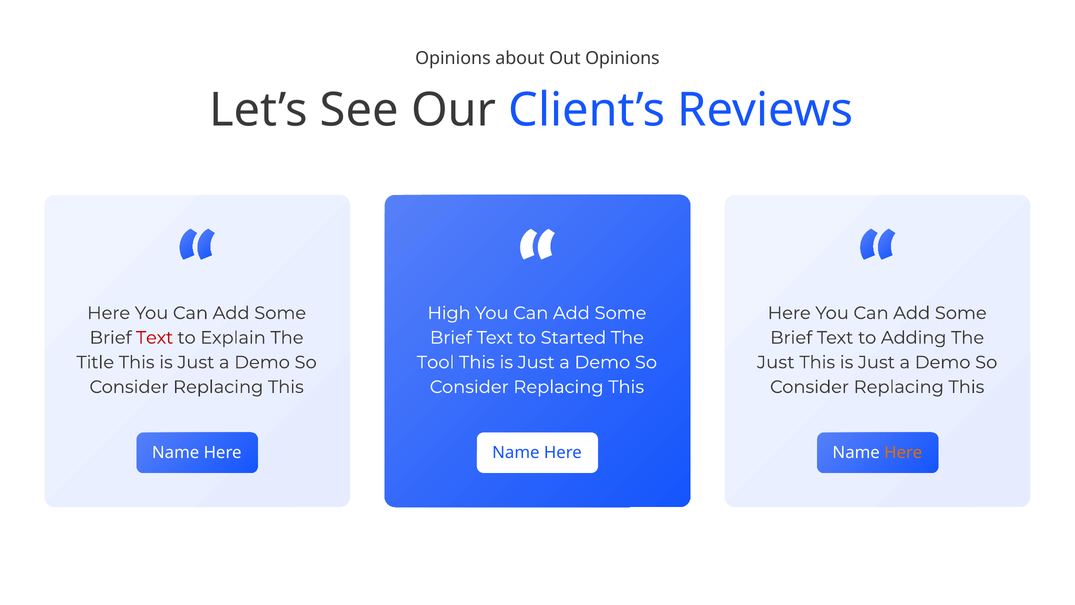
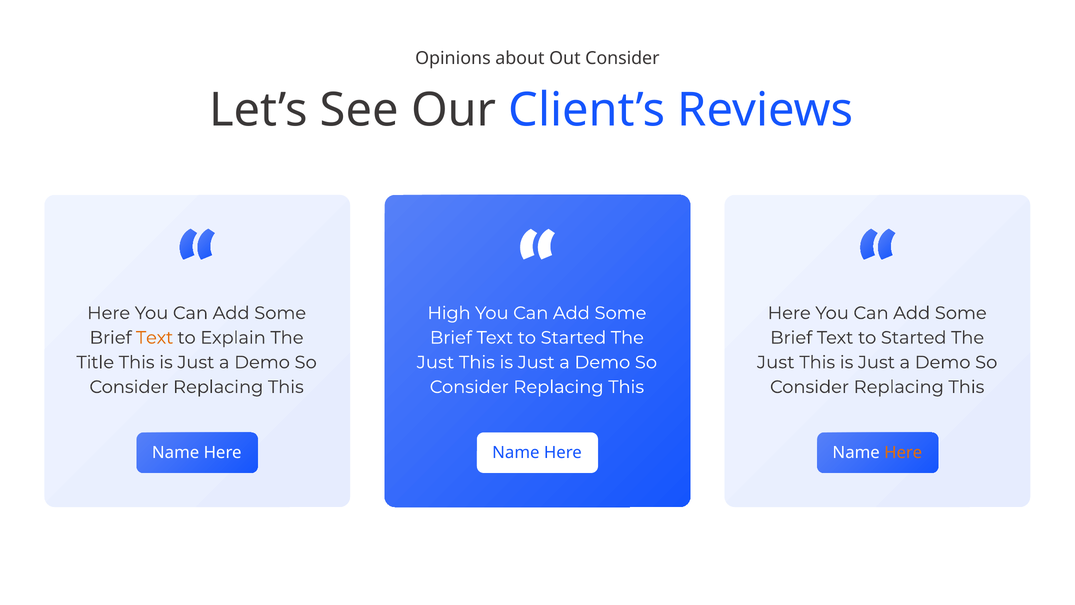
Out Opinions: Opinions -> Consider
Text at (155, 338) colour: red -> orange
Adding at (914, 338): Adding -> Started
Tool at (436, 362): Tool -> Just
